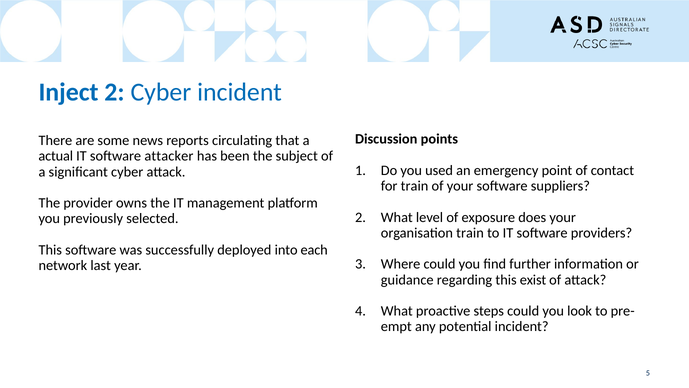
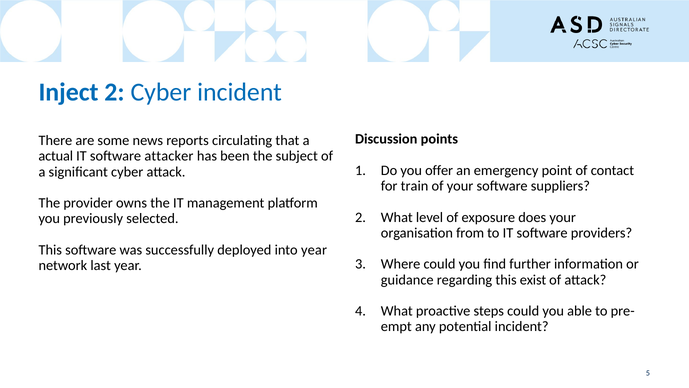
used: used -> offer
organisation train: train -> from
into each: each -> year
look: look -> able
